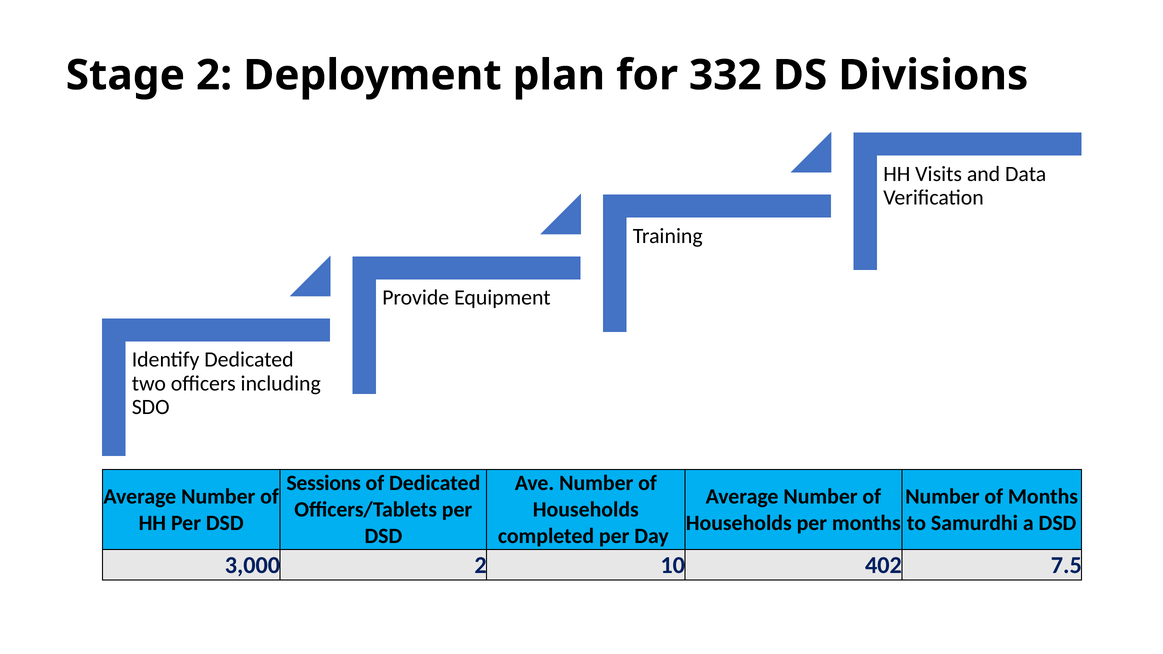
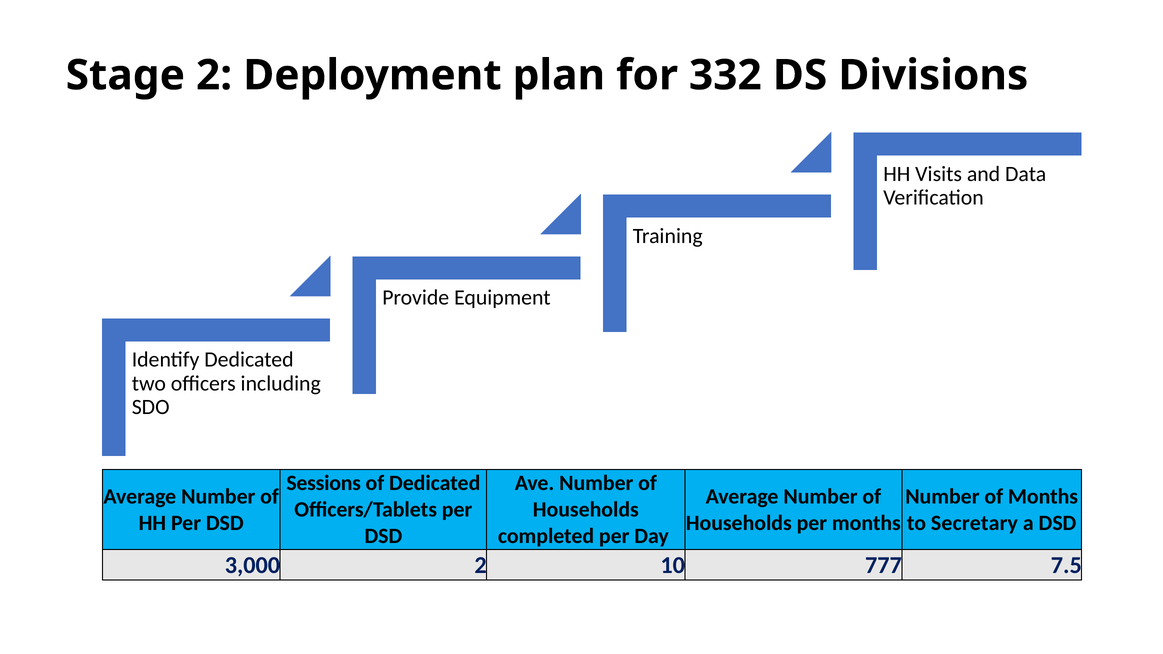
Samurdhi: Samurdhi -> Secretary
402: 402 -> 777
